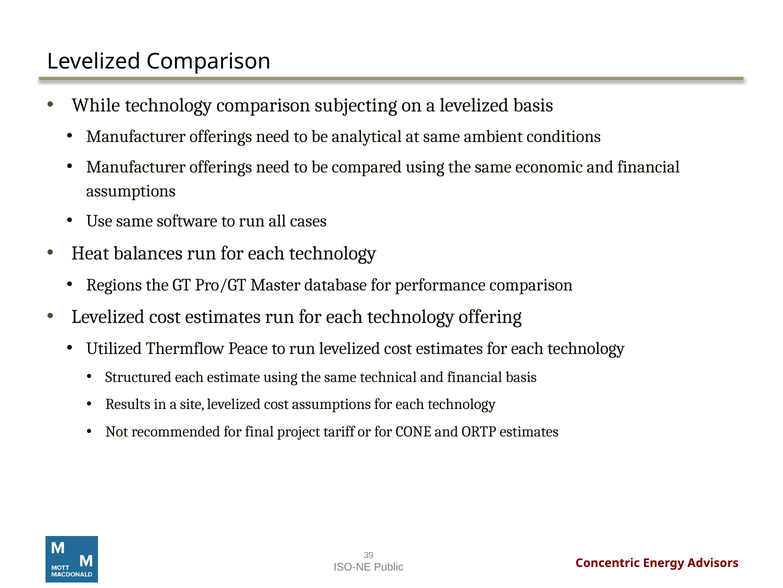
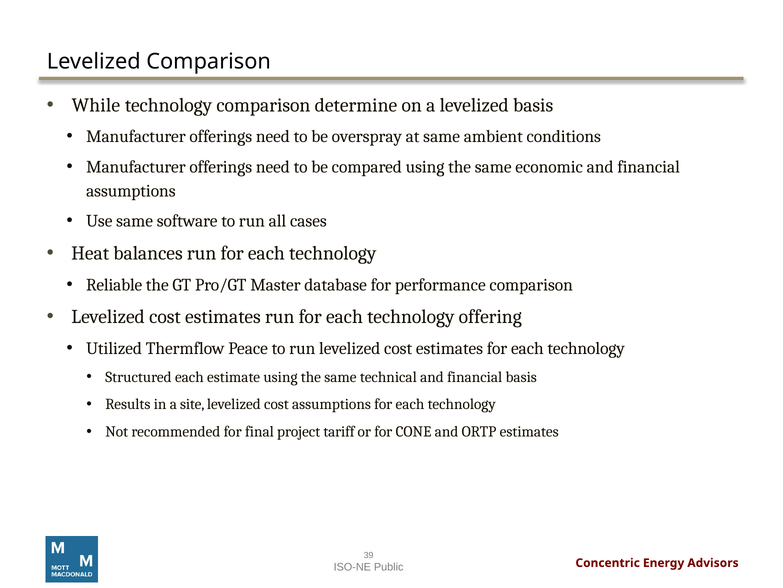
subjecting: subjecting -> determine
analytical: analytical -> overspray
Regions: Regions -> Reliable
